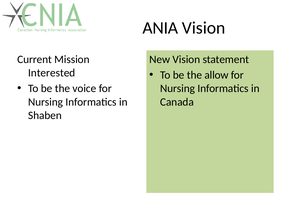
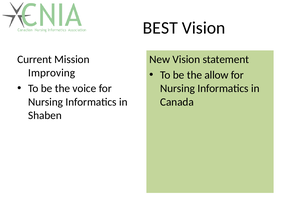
ANIA: ANIA -> BEST
Interested: Interested -> Improving
